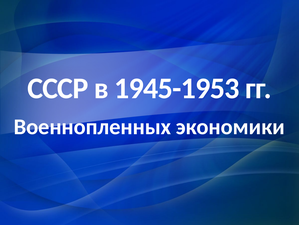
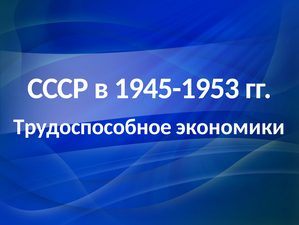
Военнопленных: Военнопленных -> Трудоспособное
